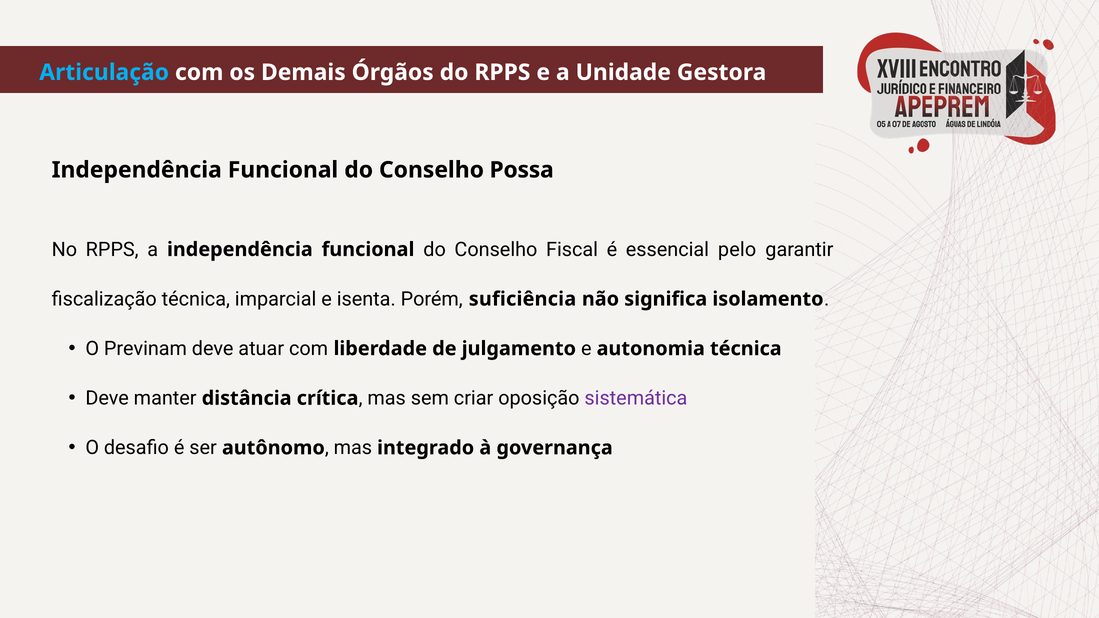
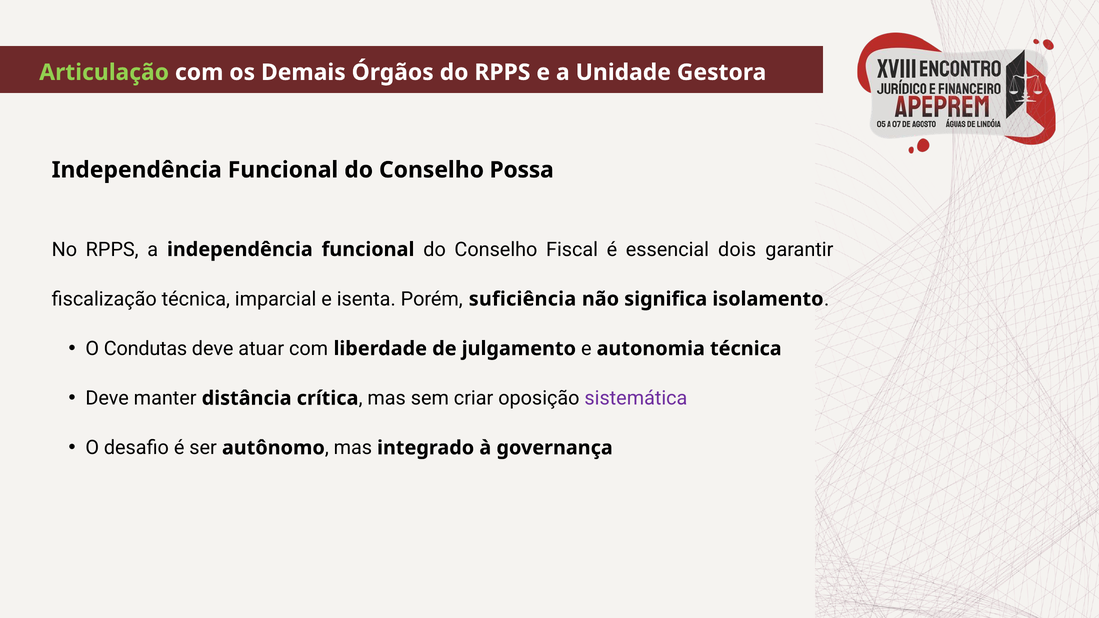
Articulação colour: light blue -> light green
pelo: pelo -> dois
Previnam: Previnam -> Condutas
